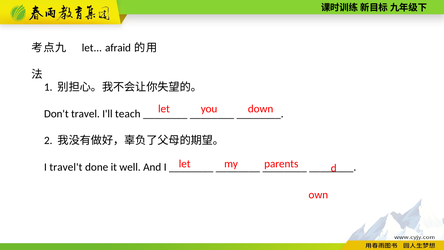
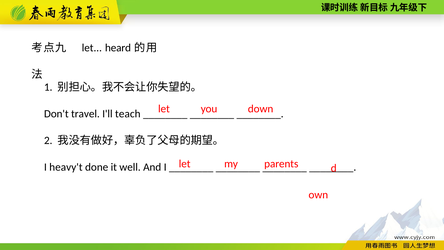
afraid: afraid -> heard
travel't: travel't -> heavy't
